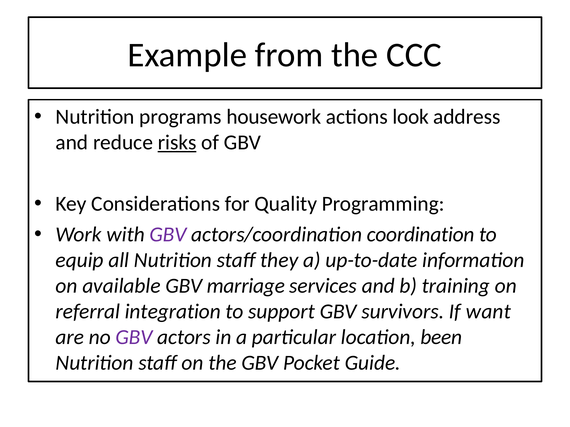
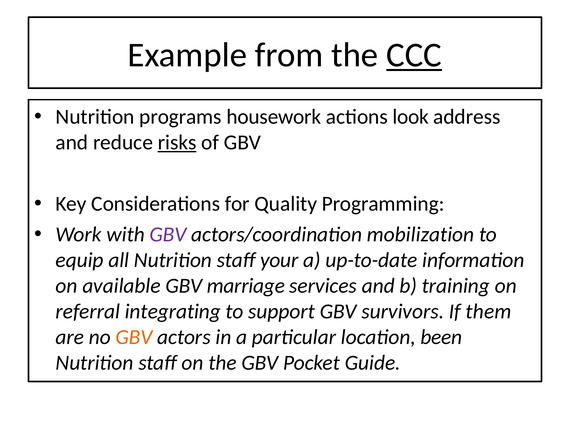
CCC underline: none -> present
coordination: coordination -> mobilization
they: they -> your
integration: integration -> integrating
want: want -> them
GBV at (134, 338) colour: purple -> orange
